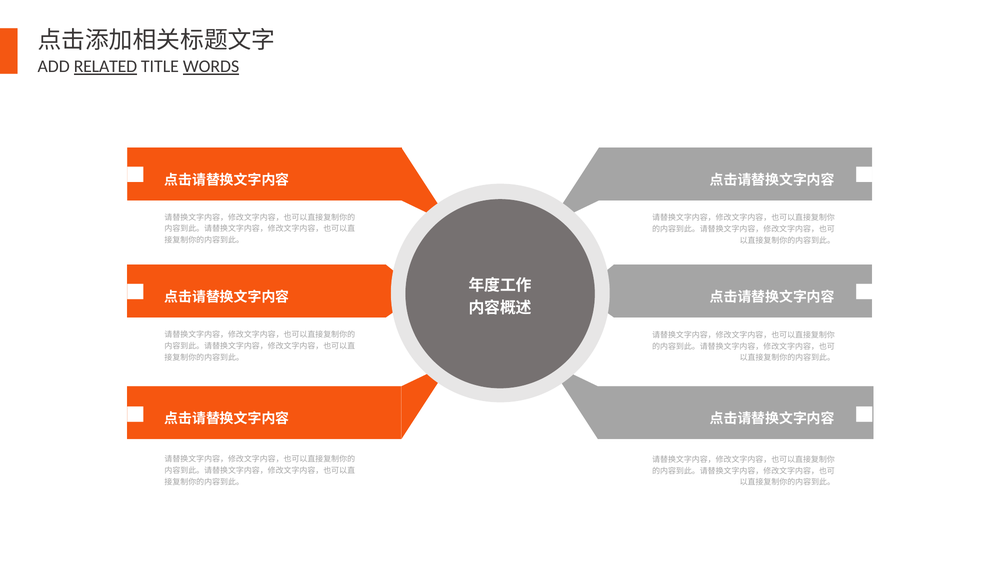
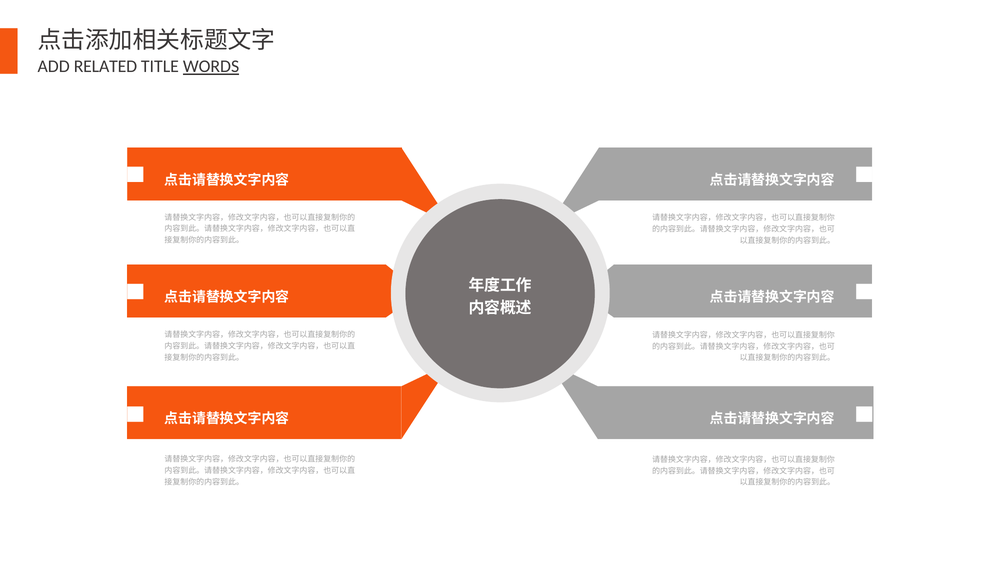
RELATED underline: present -> none
